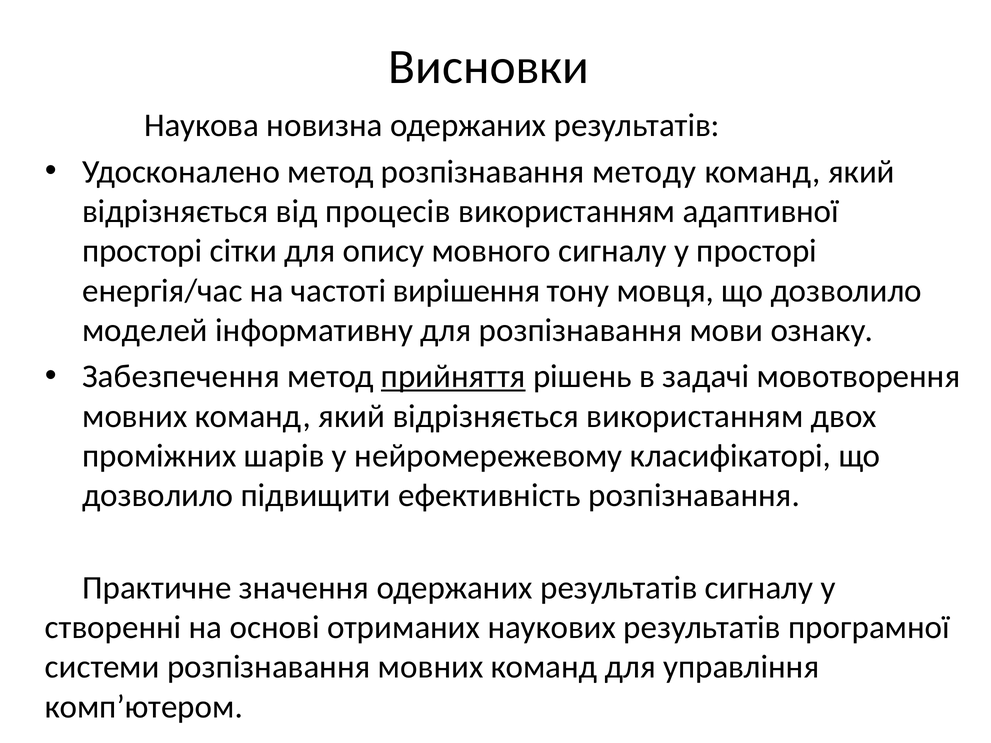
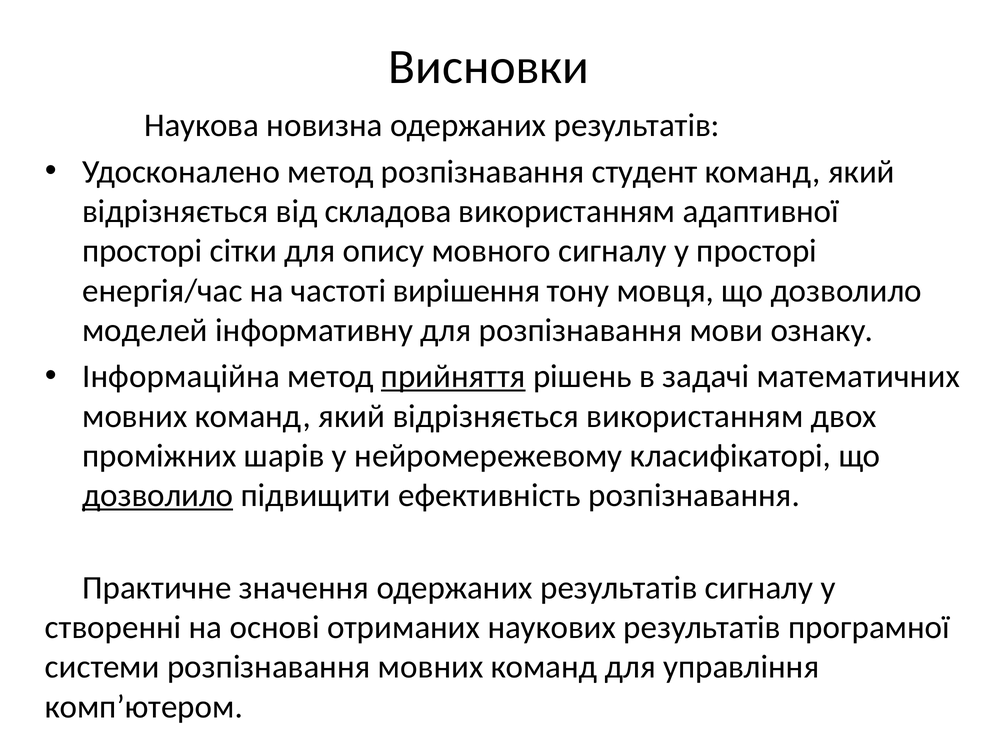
методу: методу -> студент
процесів: процесів -> складова
Забезпечення: Забезпечення -> Інформаційна
мовотворення: мовотворення -> математичних
дозволило at (158, 496) underline: none -> present
